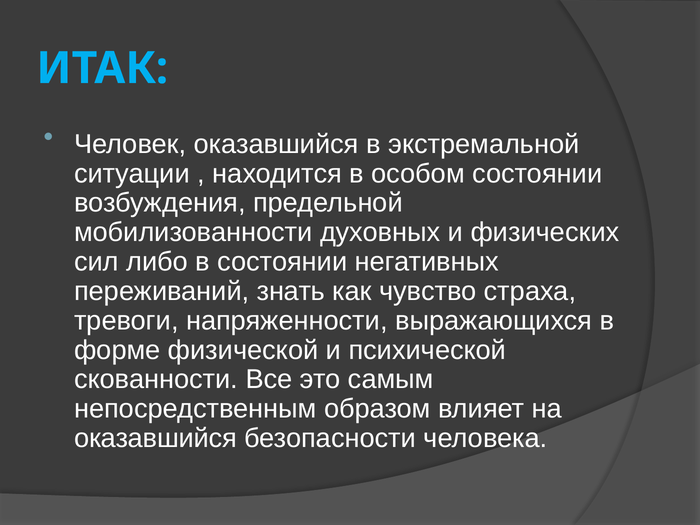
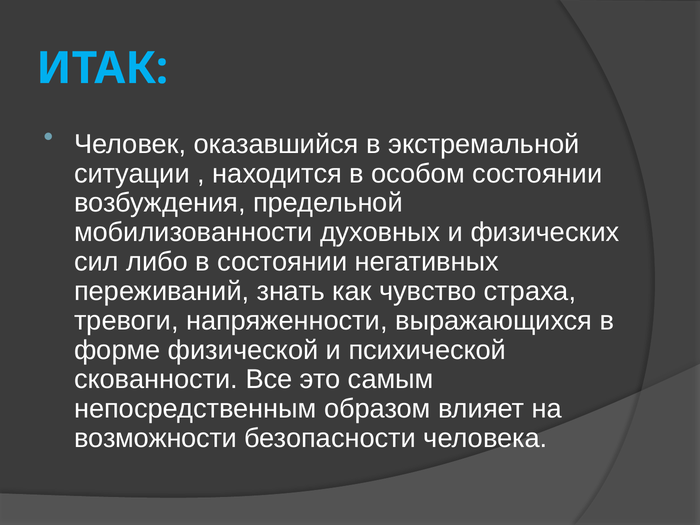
оказавшийся at (155, 438): оказавшийся -> возможности
